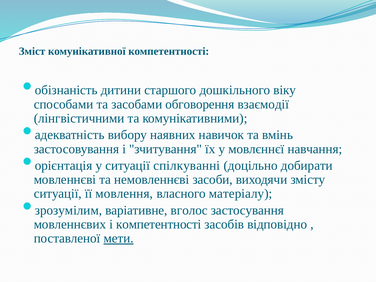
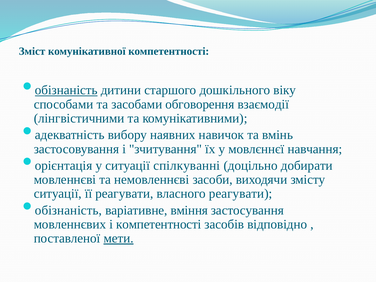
обізнаність at (66, 90) underline: none -> present
її мовлення: мовлення -> реагувати
власного матеріалу: матеріалу -> реагувати
зрозумілим at (68, 210): зрозумілим -> обізнаність
вголос: вголос -> вміння
